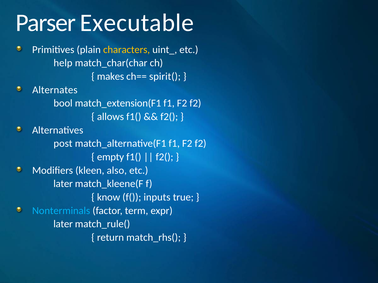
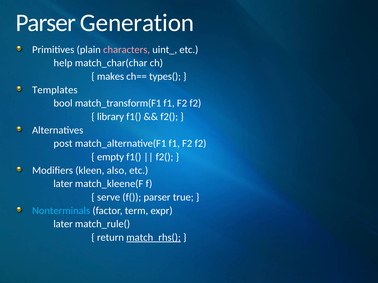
Executable: Executable -> Generation
characters colour: yellow -> pink
spirit(: spirit( -> types(
Alternates: Alternates -> Templates
match_extension(F1: match_extension(F1 -> match_transform(F1
allows: allows -> library
know: know -> serve
f( inputs: inputs -> parser
match_rhs( underline: none -> present
